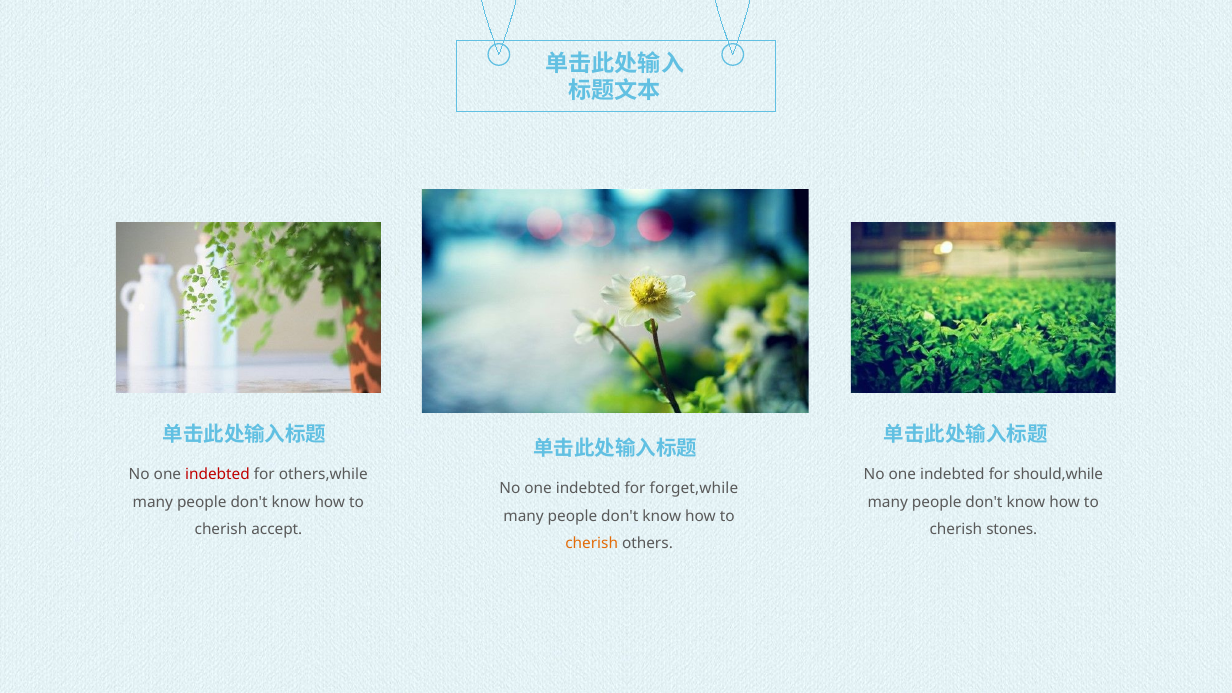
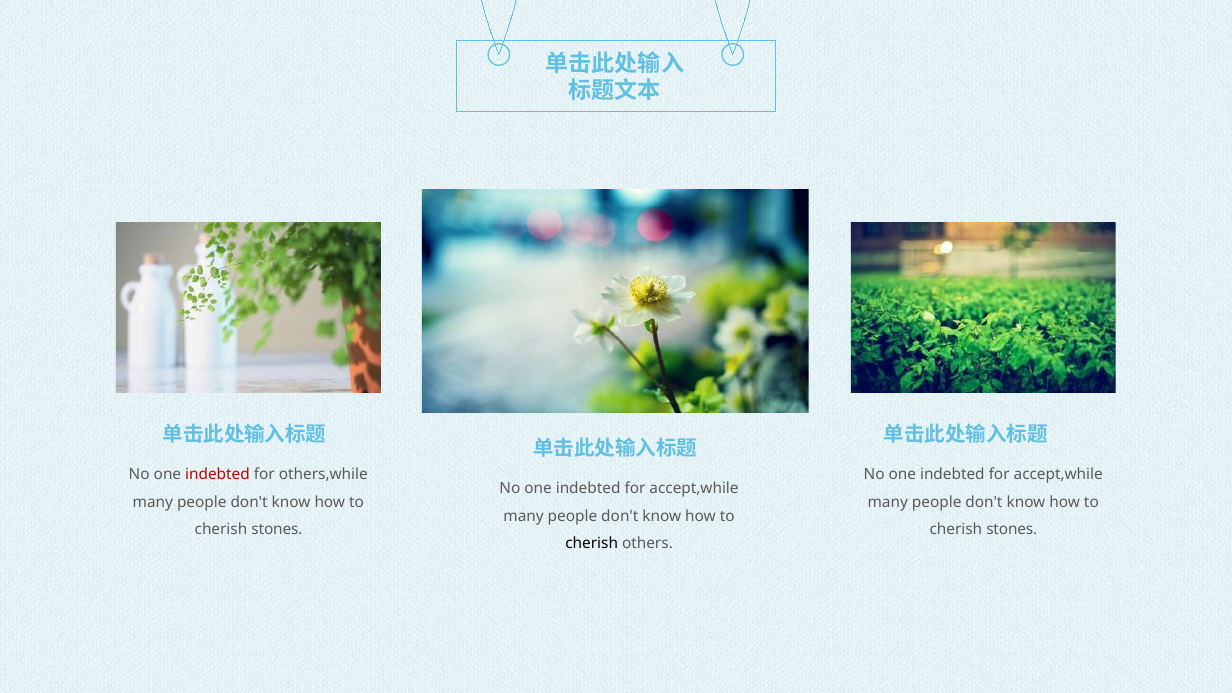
should,while at (1058, 474): should,while -> accept,while
forget,while at (694, 488): forget,while -> accept,while
accept at (277, 530): accept -> stones
cherish at (592, 544) colour: orange -> black
